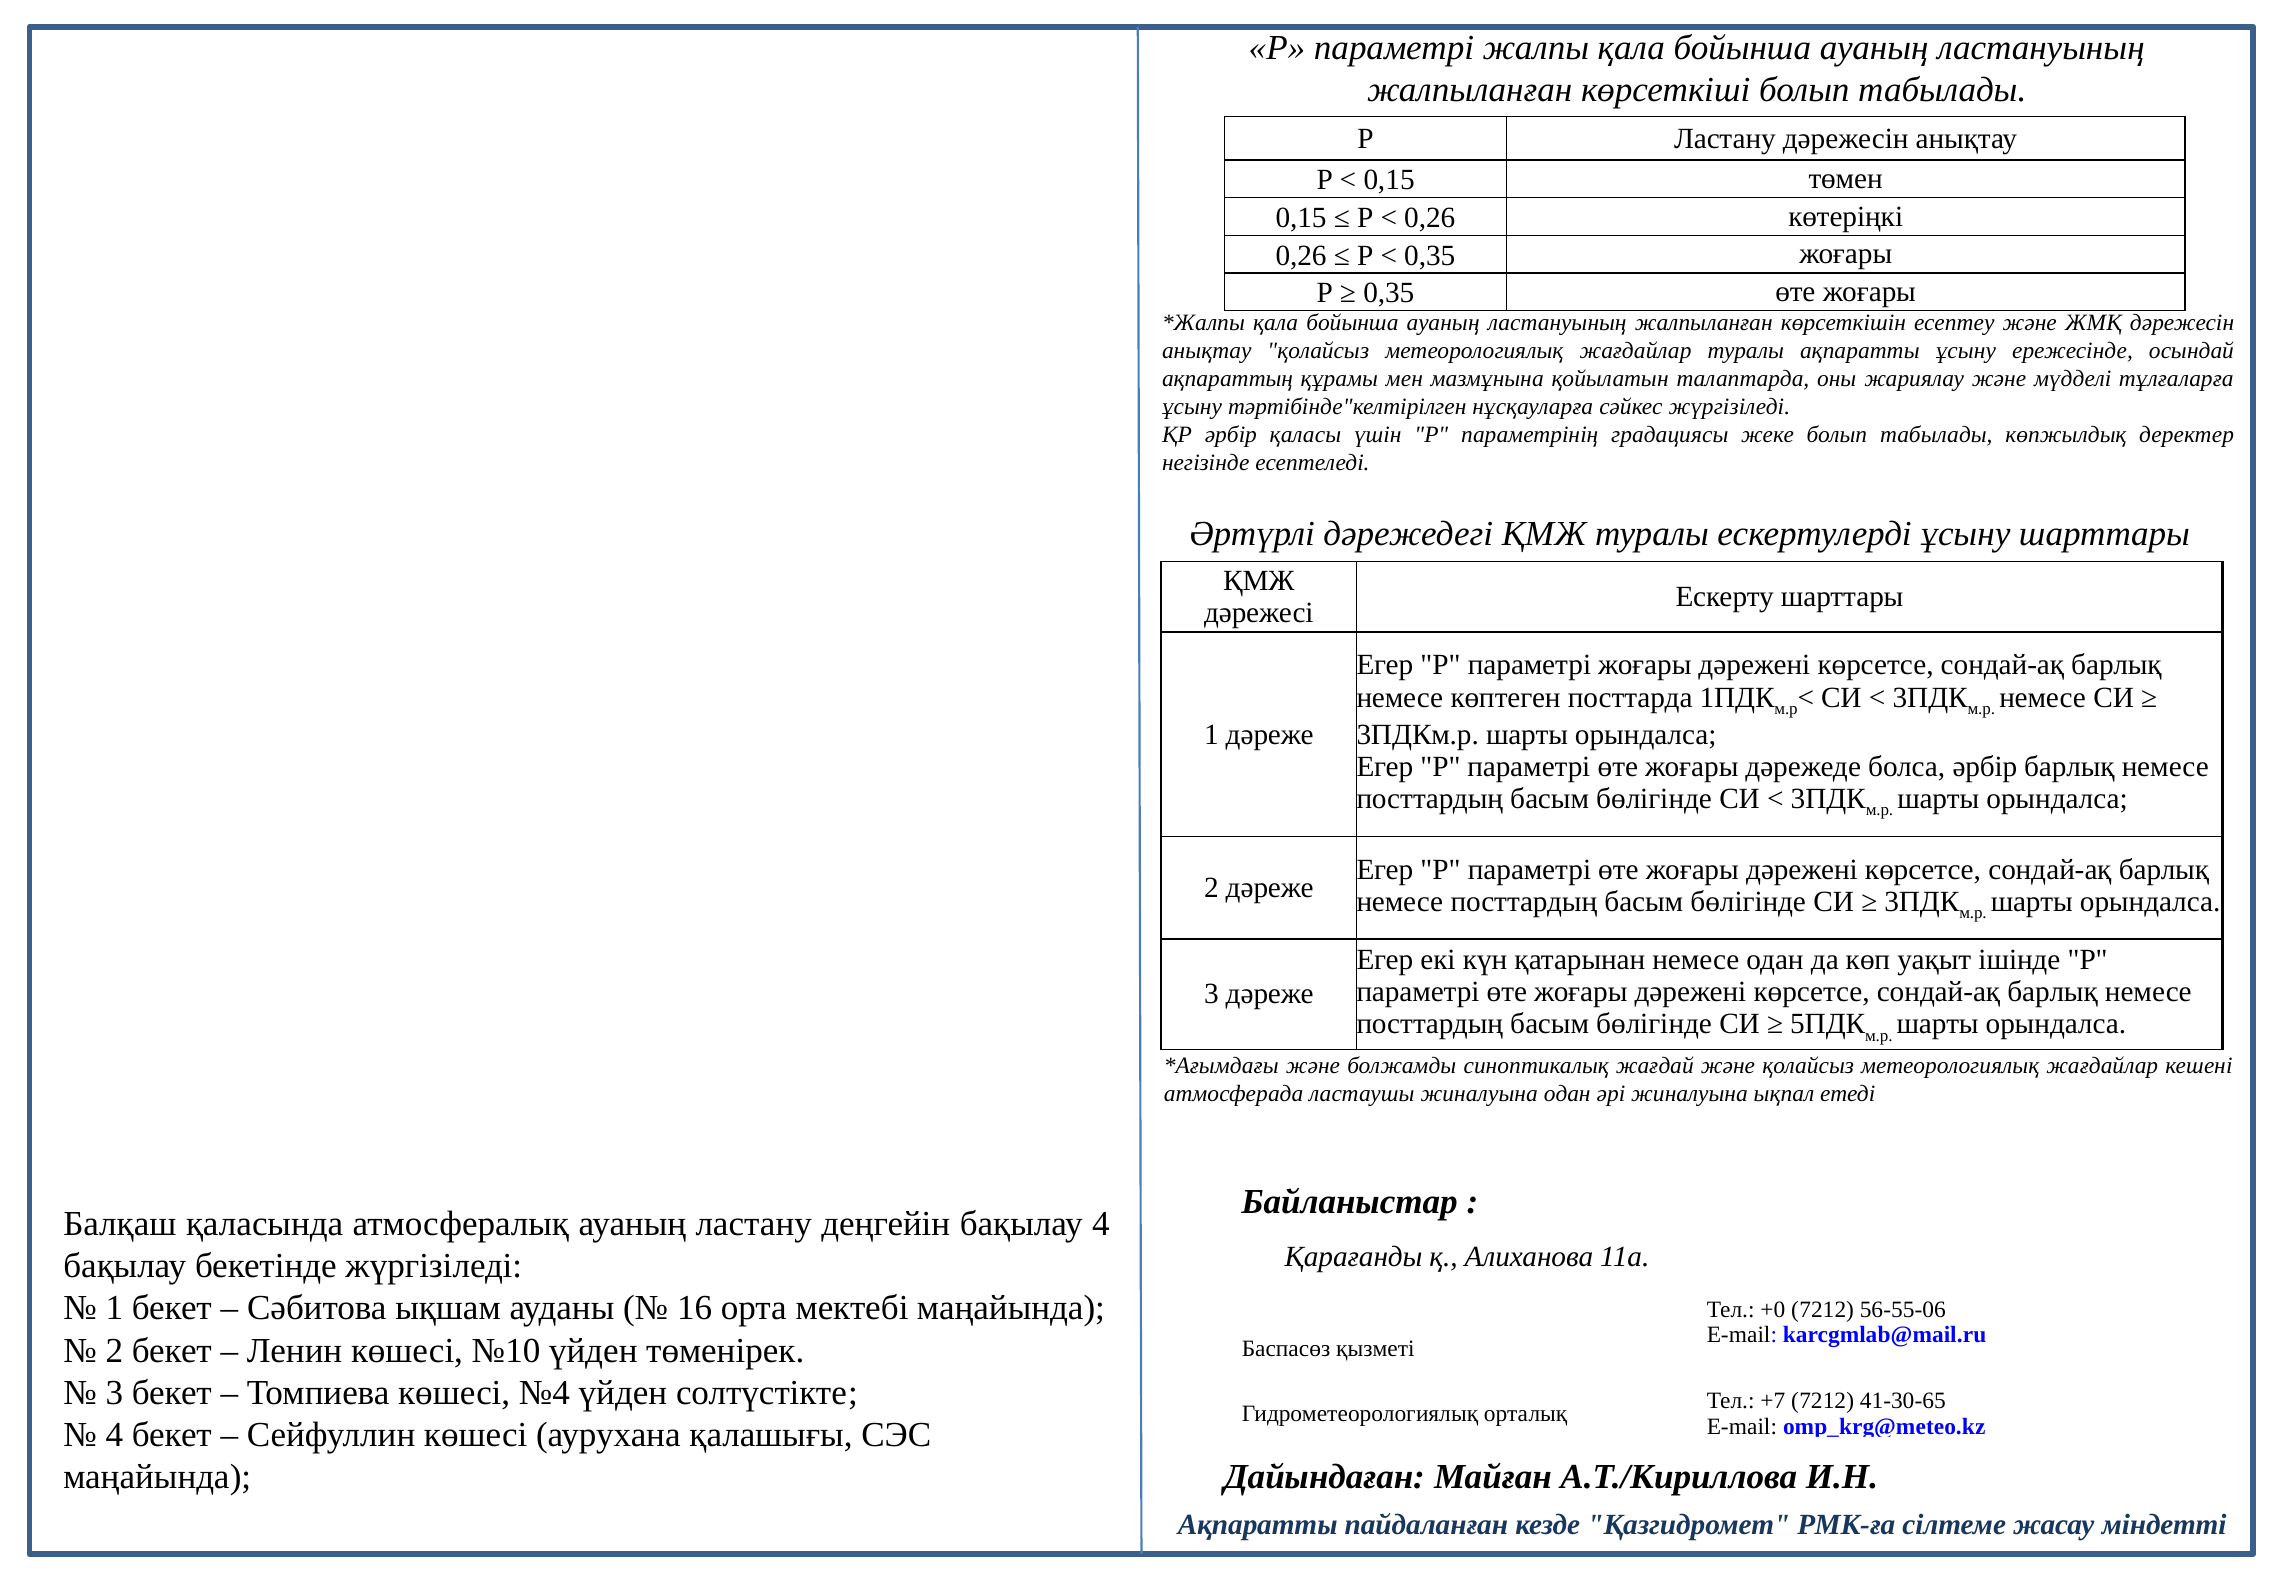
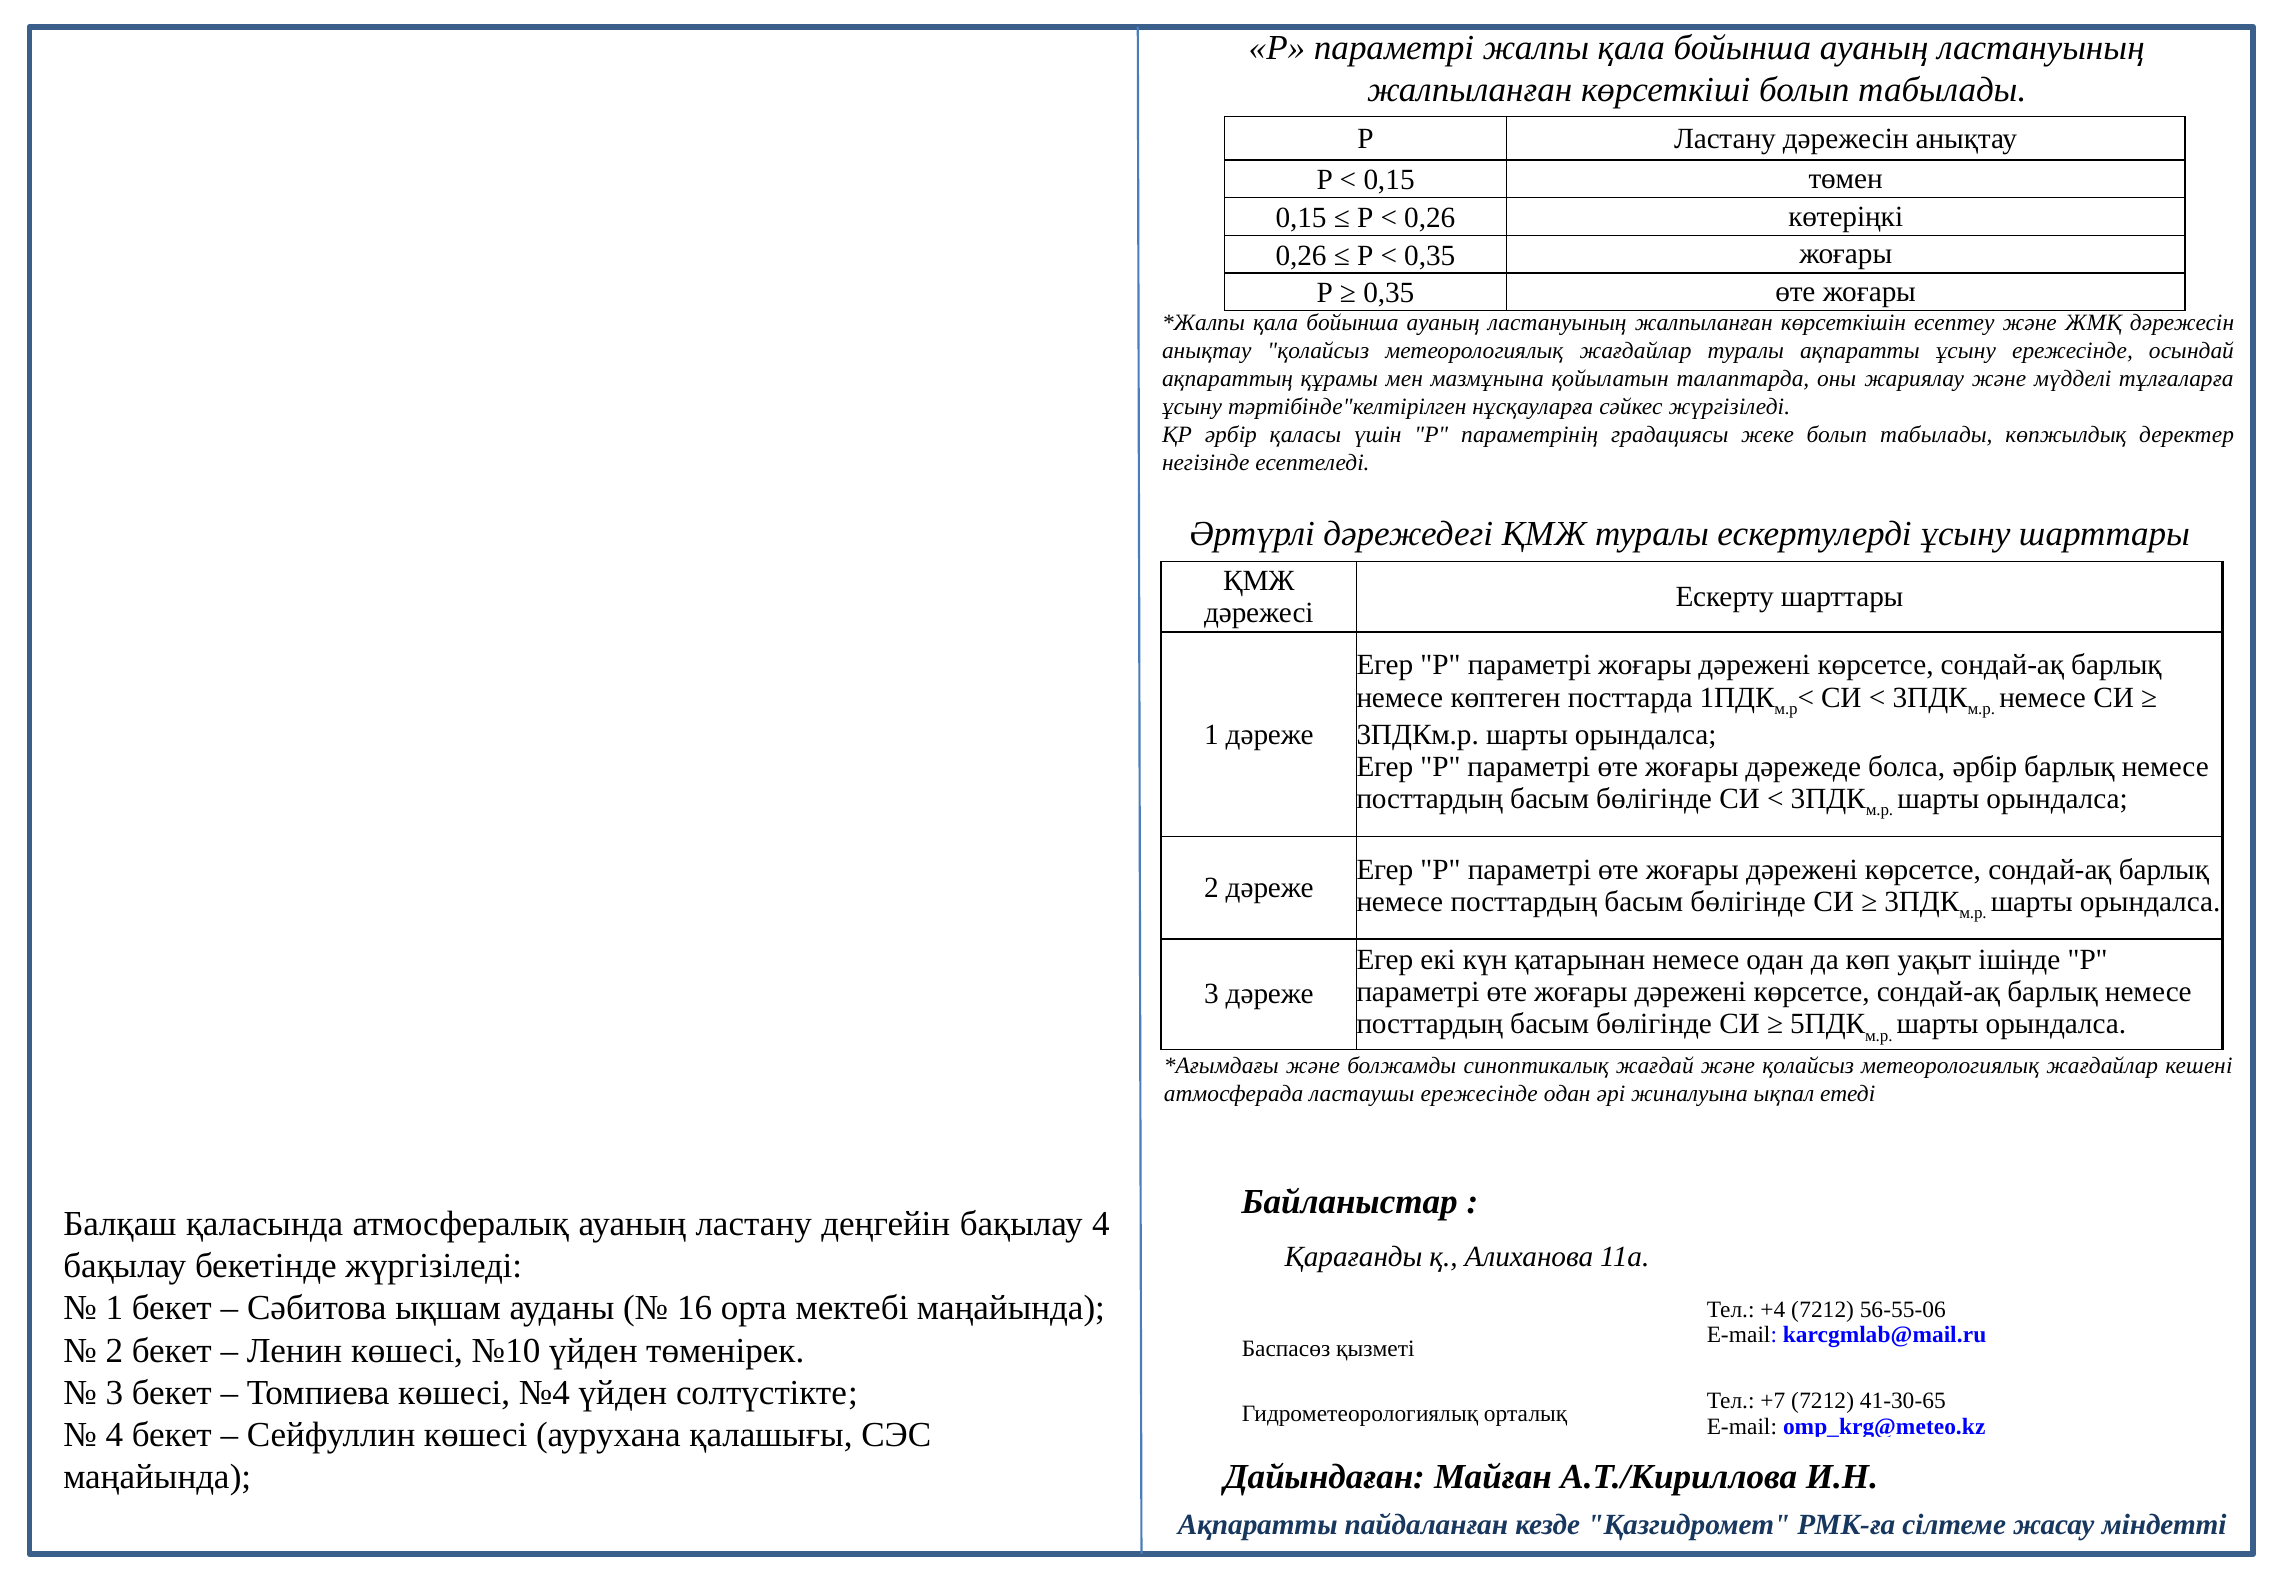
ластаушы жиналуына: жиналуына -> ережесінде
+0: +0 -> +4
